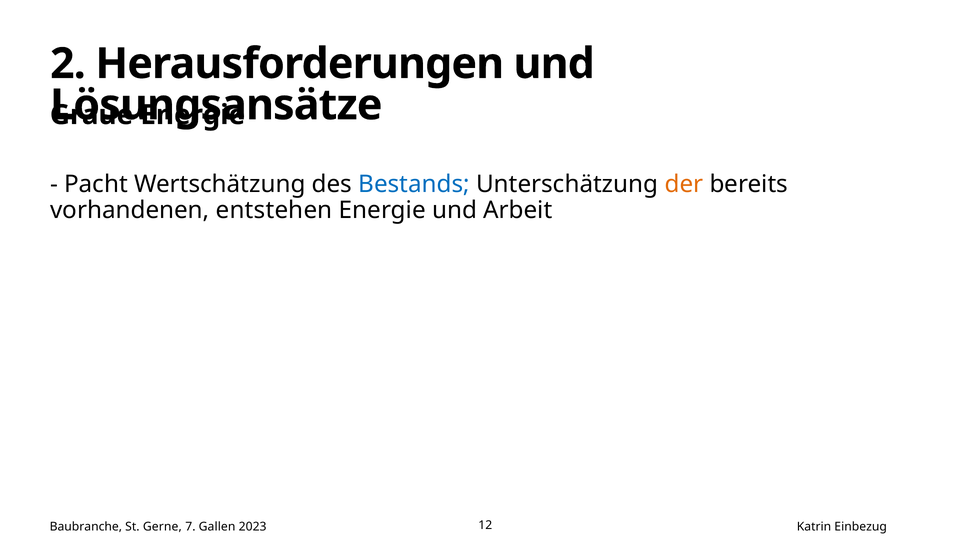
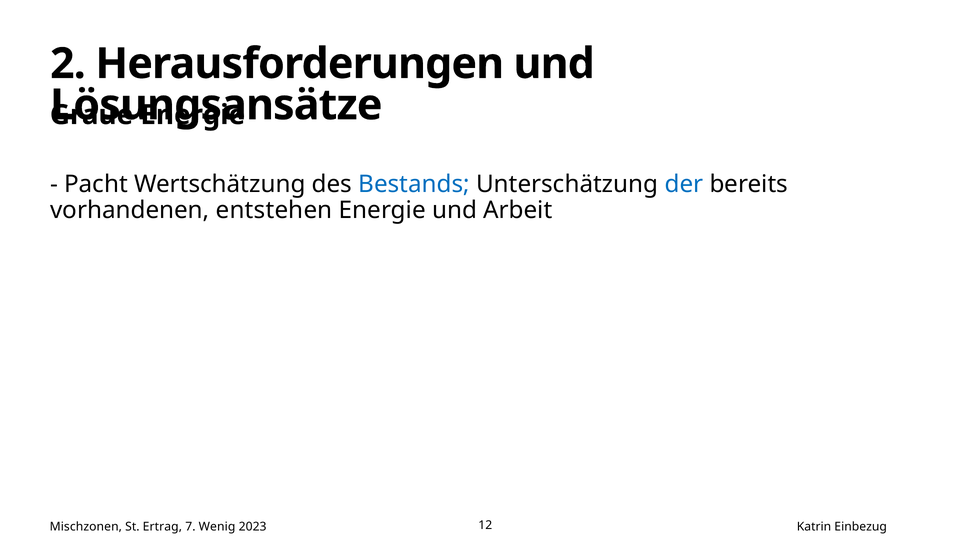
der colour: orange -> blue
Baubranche: Baubranche -> Mischzonen
Gerne: Gerne -> Ertrag
Gallen: Gallen -> Wenig
